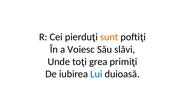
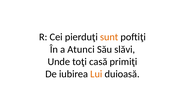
Voiesc: Voiesc -> Atunci
grea: grea -> casă
Lui colour: blue -> orange
